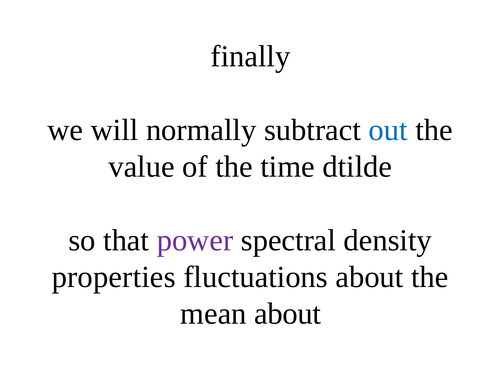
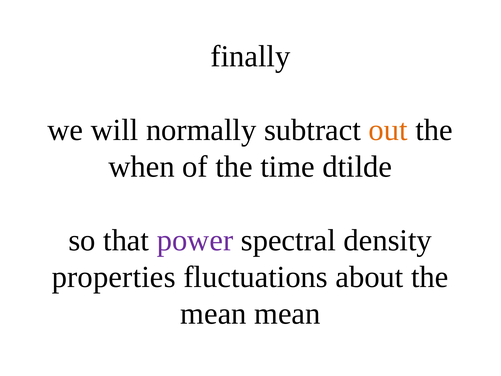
out colour: blue -> orange
value: value -> when
mean about: about -> mean
